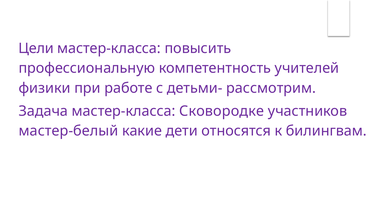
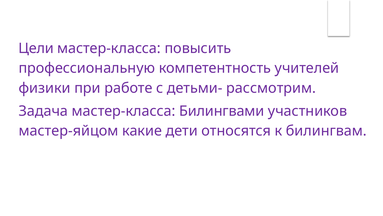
Сковородке: Сковородке -> Билингвами
мастер-белый: мастер-белый -> мастер-яйцом
